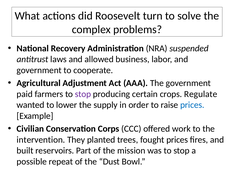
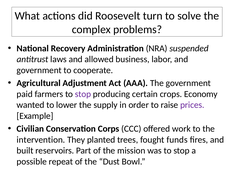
Regulate: Regulate -> Economy
prices at (192, 105) colour: blue -> purple
fought prices: prices -> funds
